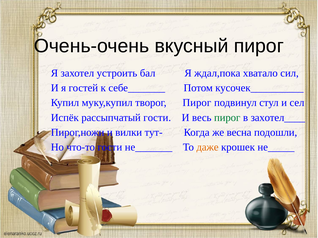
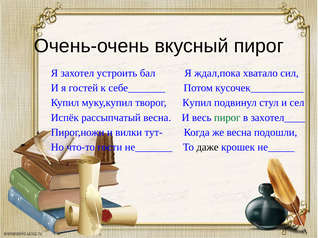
творог Пирог: Пирог -> Купил
рассыпчатый гости: гости -> весна
даже colour: orange -> black
